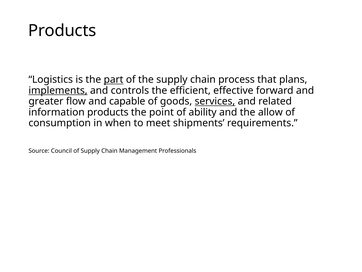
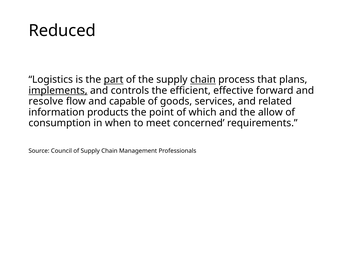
Products at (62, 31): Products -> Reduced
chain at (203, 79) underline: none -> present
greater: greater -> resolve
services underline: present -> none
ability: ability -> which
shipments: shipments -> concerned
